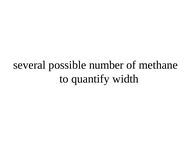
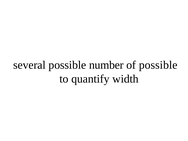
of methane: methane -> possible
